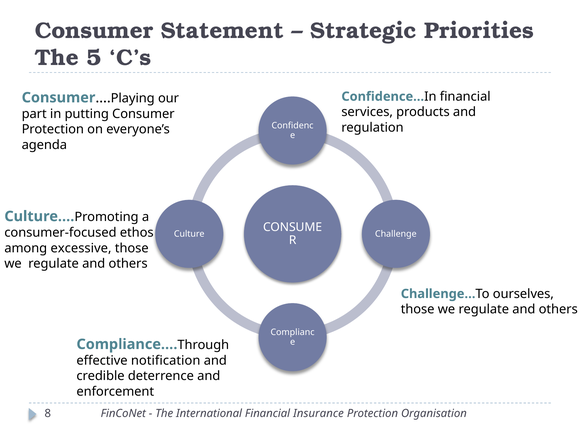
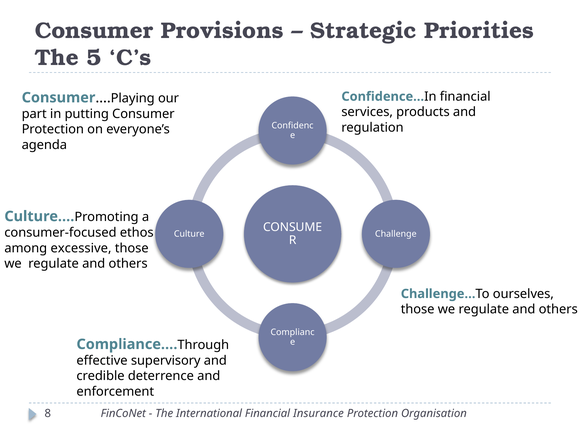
Statement: Statement -> Provisions
notification: notification -> supervisory
